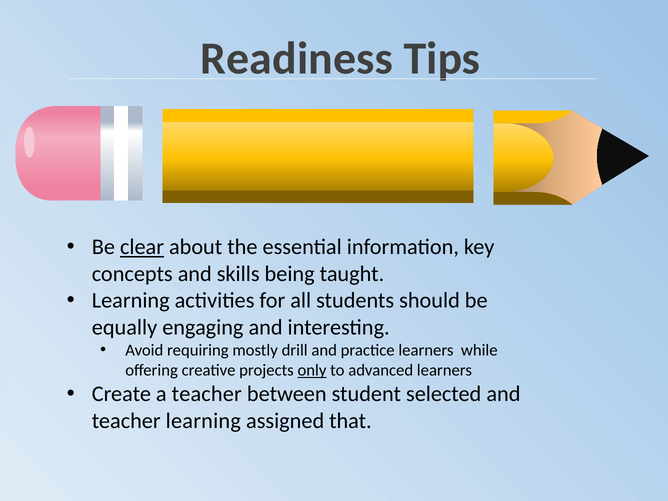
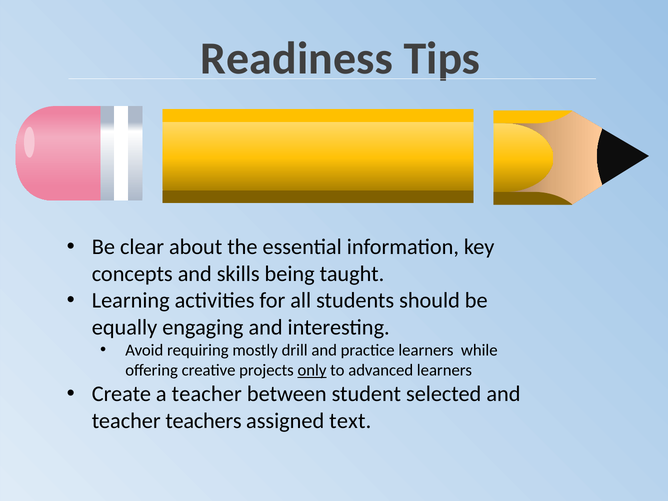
clear underline: present -> none
teacher learning: learning -> teachers
that: that -> text
